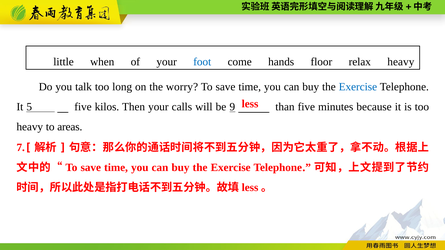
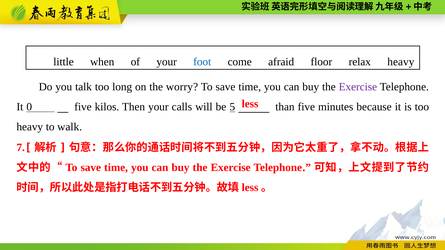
hands: hands -> afraid
Exercise at (358, 87) colour: blue -> purple
5: 5 -> 0
9: 9 -> 5
areas: areas -> walk
